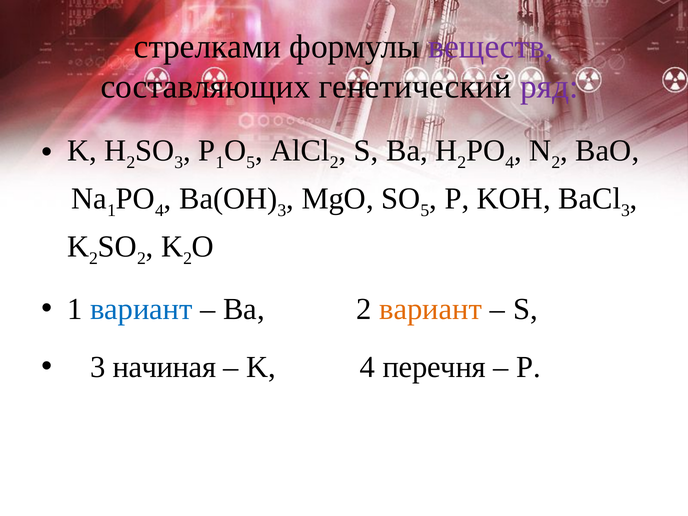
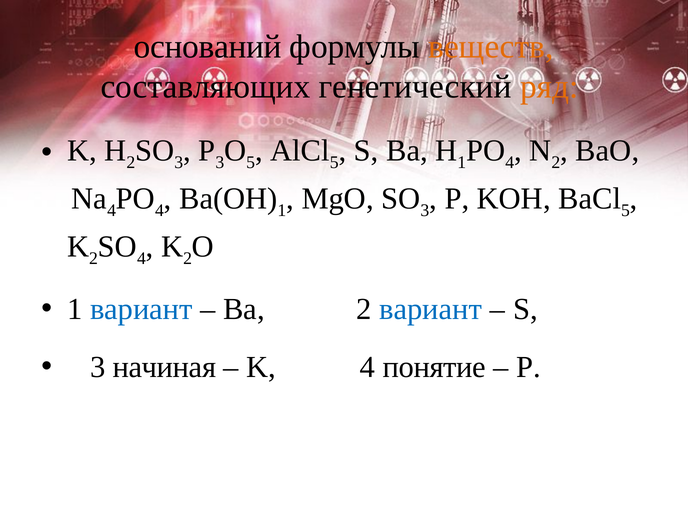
стрелками: стрелками -> оснований
веществ colour: purple -> orange
ряд colour: purple -> orange
P 1: 1 -> 3
2 at (334, 162): 2 -> 5
2 at (462, 162): 2 -> 1
1 at (112, 210): 1 -> 4
3 at (282, 210): 3 -> 1
5 at (425, 210): 5 -> 3
3 at (626, 210): 3 -> 5
2 at (141, 258): 2 -> 4
вариант at (431, 309) colour: orange -> blue
перечня: перечня -> понятие
